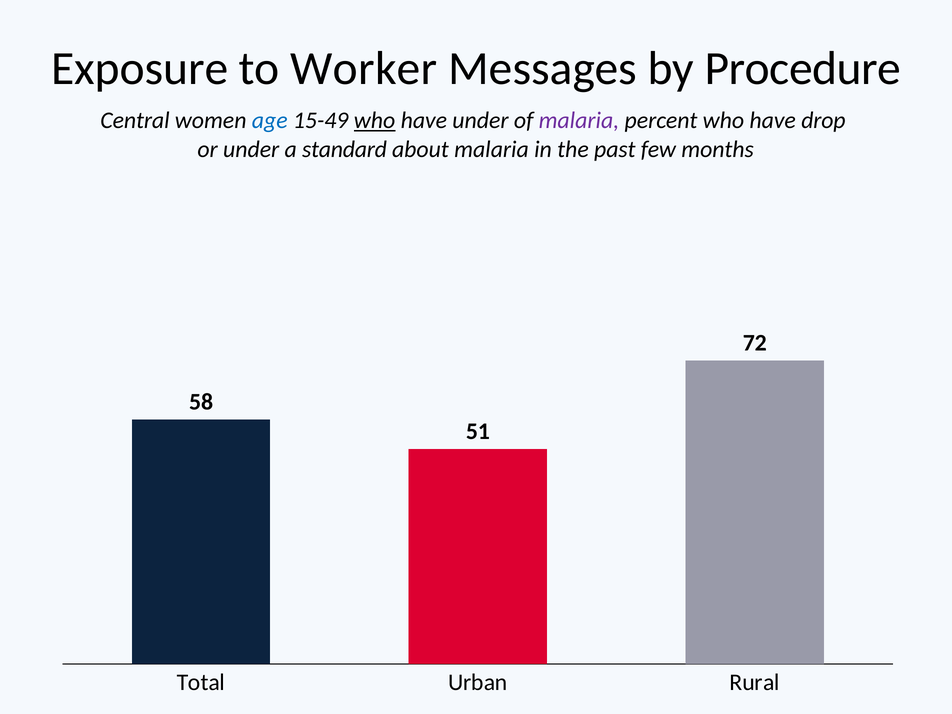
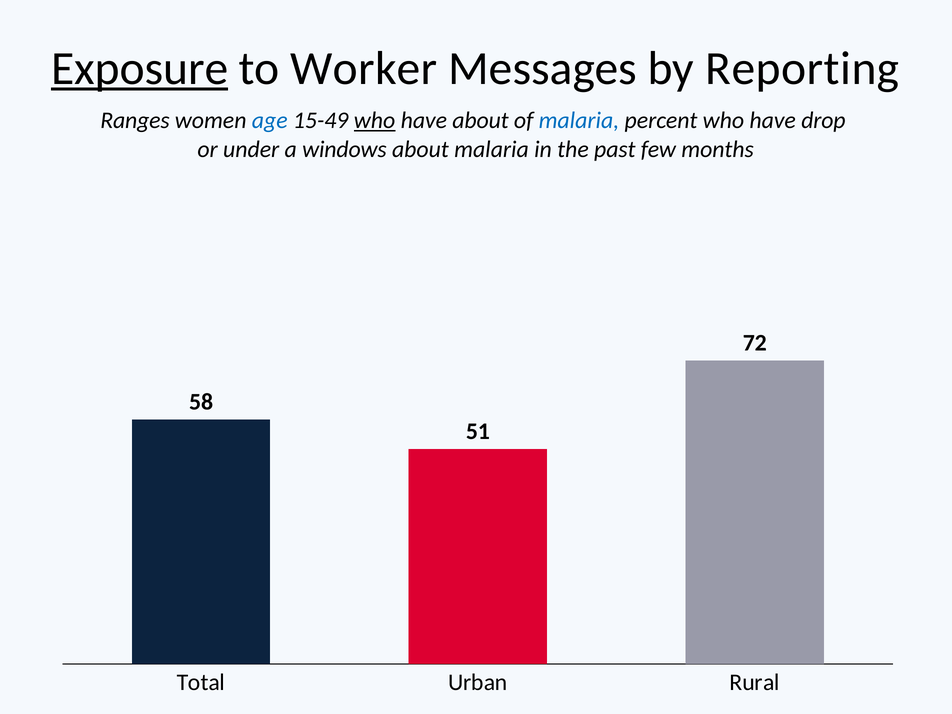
Exposure underline: none -> present
Procedure: Procedure -> Reporting
Central: Central -> Ranges
have under: under -> about
malaria at (579, 121) colour: purple -> blue
standard: standard -> windows
